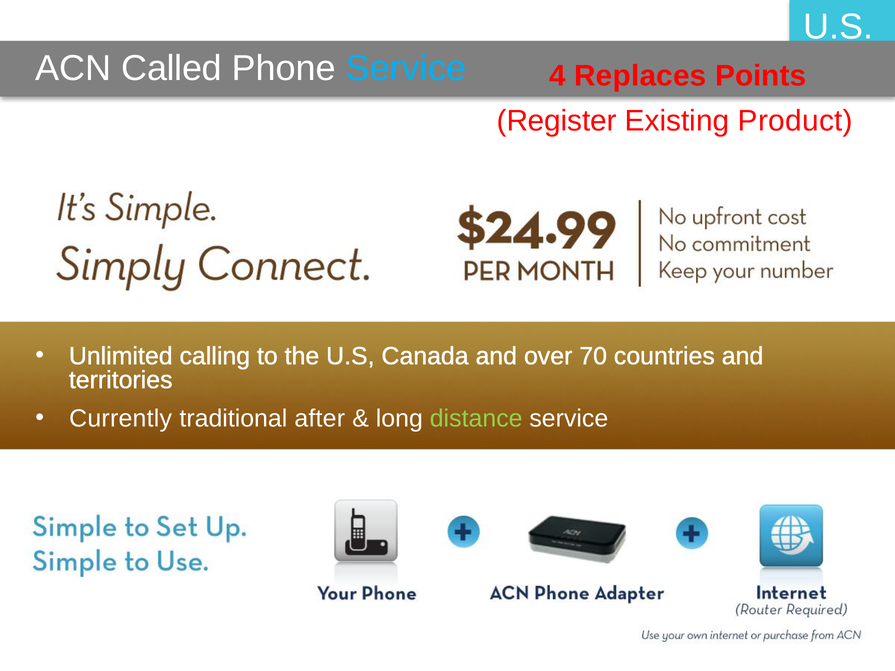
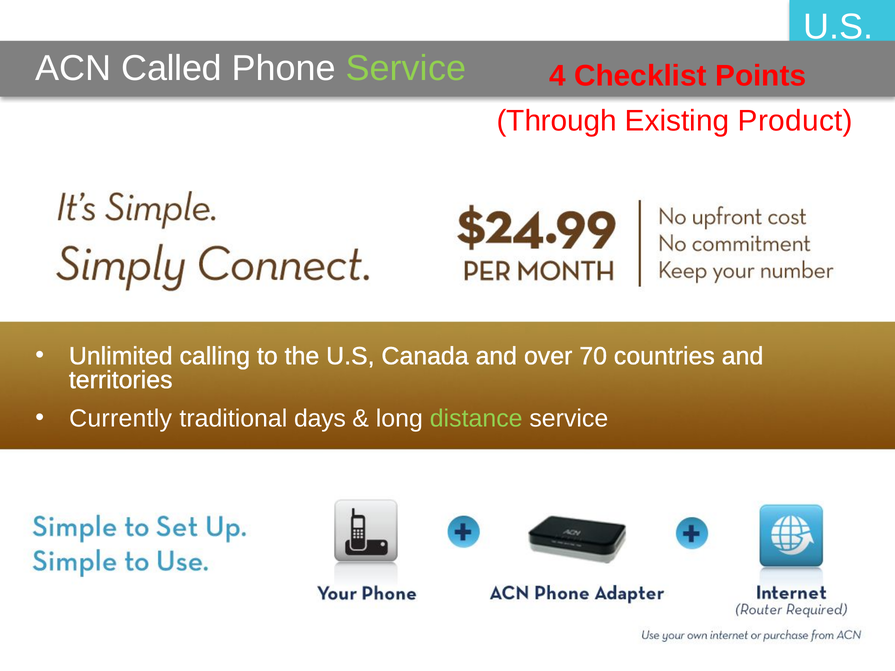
Service at (406, 69) colour: light blue -> light green
Replaces: Replaces -> Checklist
Register: Register -> Through
after: after -> days
